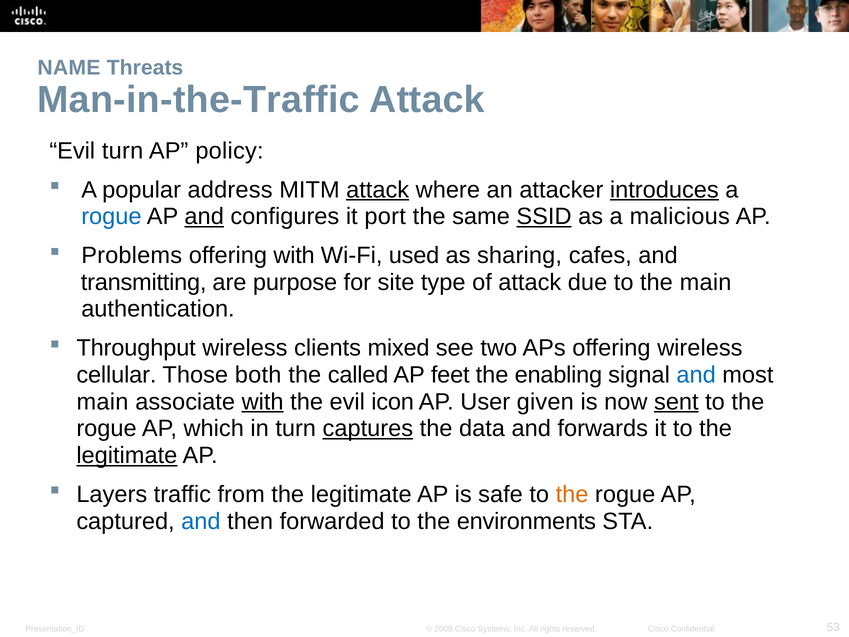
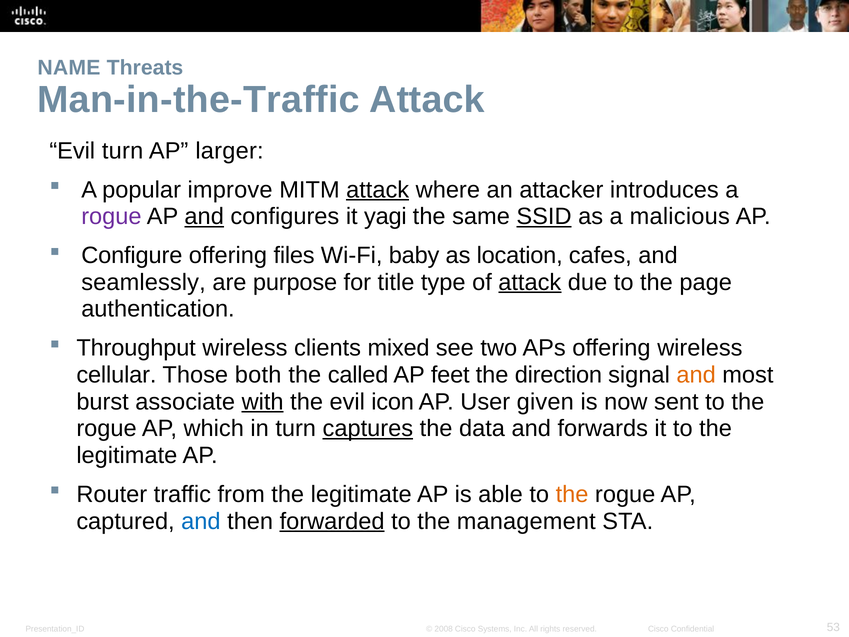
policy: policy -> larger
address: address -> improve
introduces underline: present -> none
rogue at (111, 217) colour: blue -> purple
port: port -> yagi
Problems: Problems -> Configure
offering with: with -> files
used: used -> baby
sharing: sharing -> location
transmitting: transmitting -> seamlessly
site: site -> title
attack at (530, 282) underline: none -> present
the main: main -> page
enabling: enabling -> direction
and at (696, 375) colour: blue -> orange
main at (102, 402): main -> burst
sent underline: present -> none
legitimate at (127, 455) underline: present -> none
Layers: Layers -> Router
safe: safe -> able
forwarded underline: none -> present
environments: environments -> management
